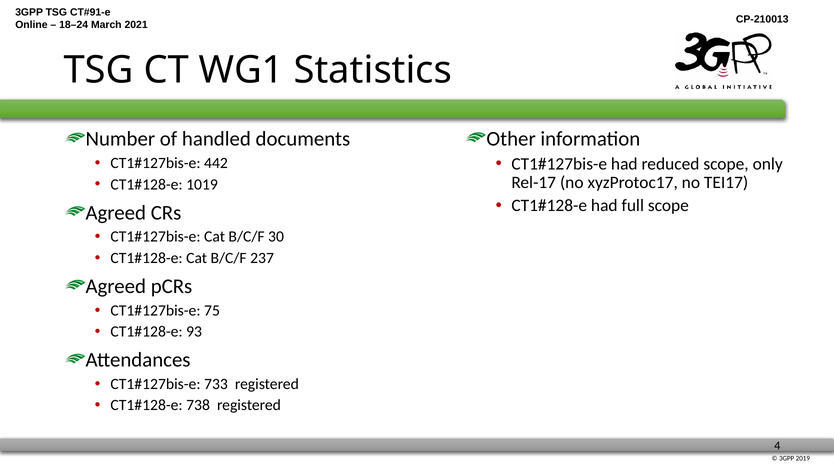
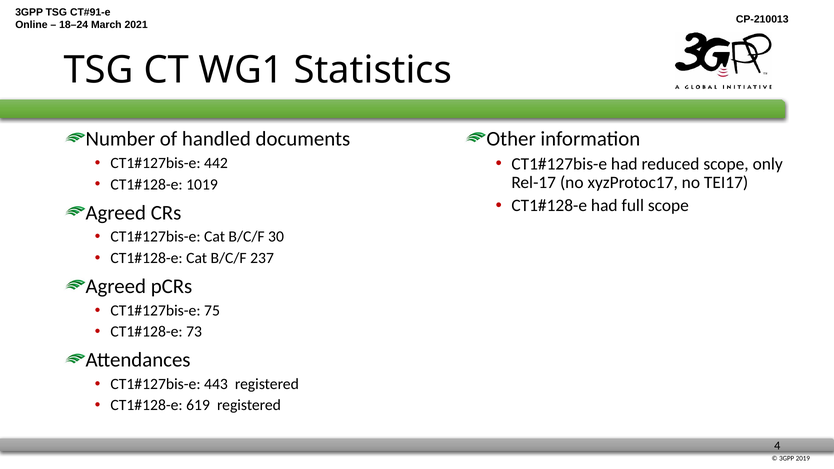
93: 93 -> 73
733: 733 -> 443
738: 738 -> 619
